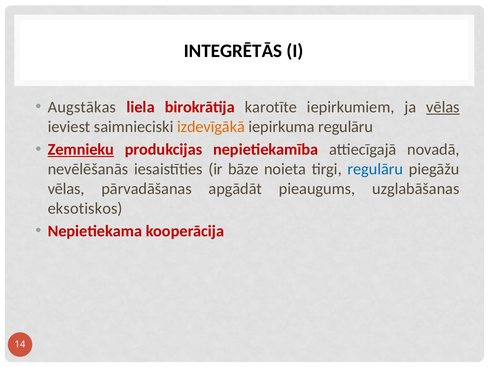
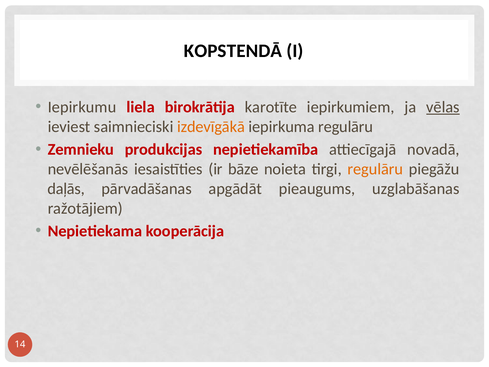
INTEGRĒTĀS: INTEGRĒTĀS -> KOPSTENDĀ
Augstākas: Augstākas -> Iepirkumu
Zemnieku underline: present -> none
regulāru at (375, 169) colour: blue -> orange
vēlas at (66, 189): vēlas -> daļās
eksotiskos: eksotiskos -> ražotājiem
